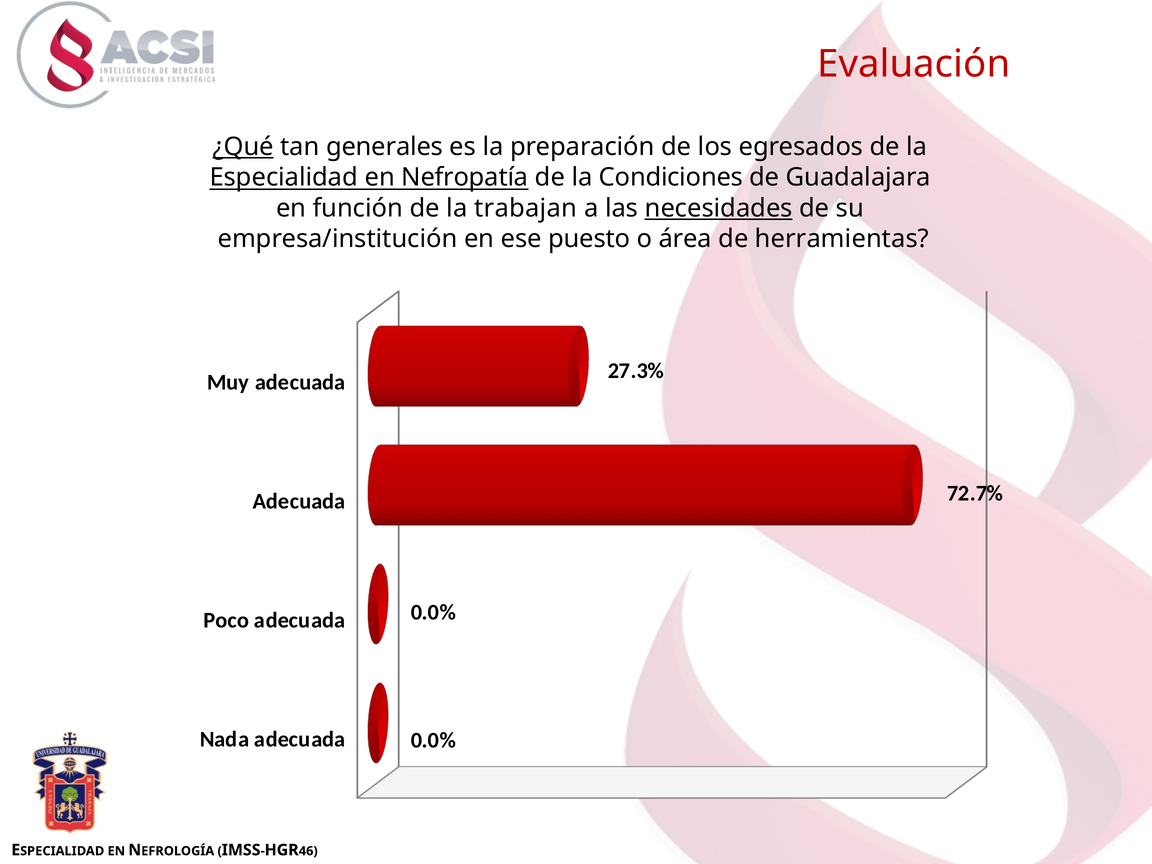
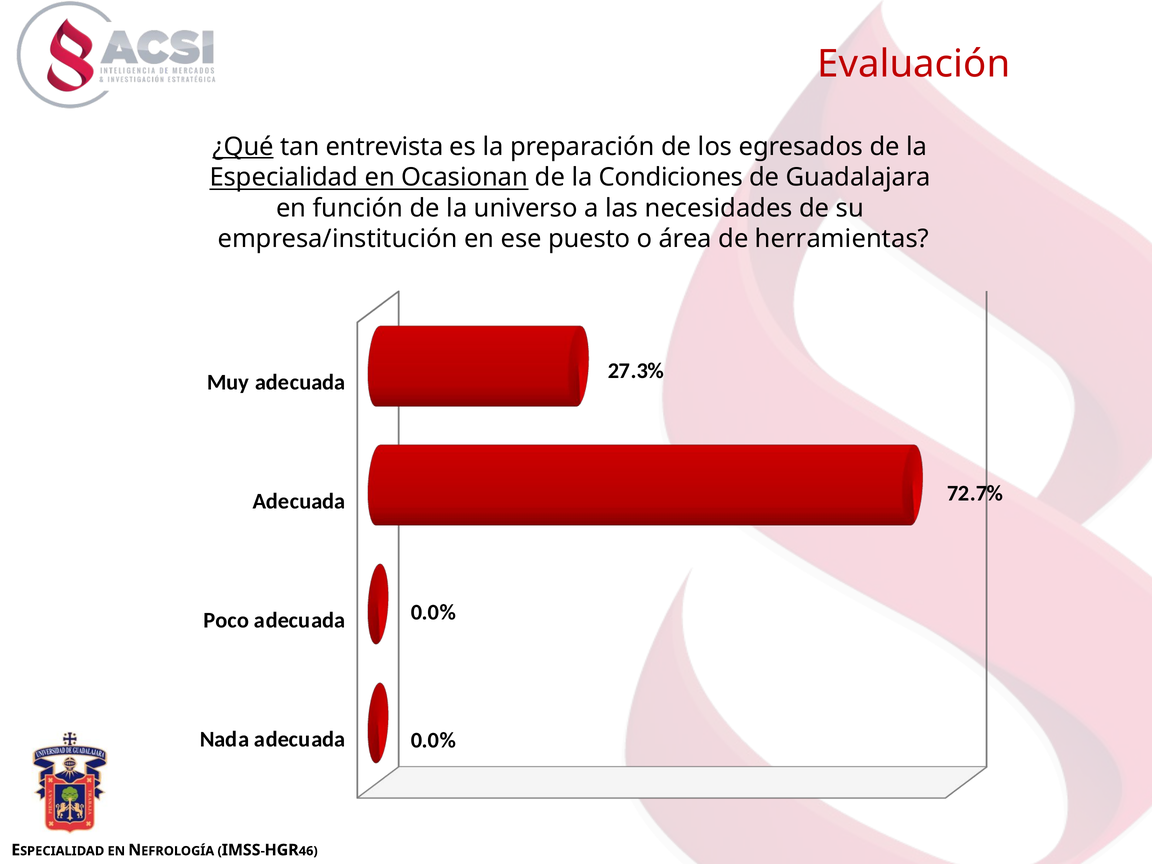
generales: generales -> entrevista
Nefropatía: Nefropatía -> Ocasionan
trabajan: trabajan -> universo
necesidades underline: present -> none
